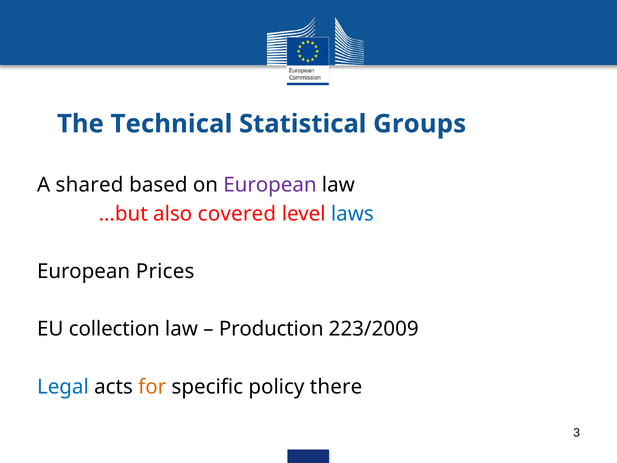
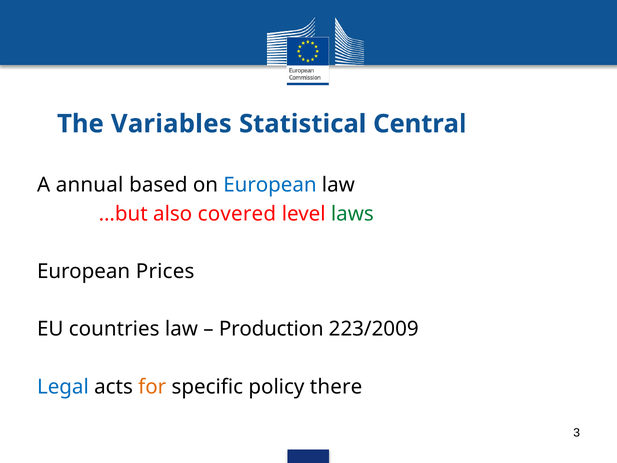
Technical: Technical -> Variables
Groups: Groups -> Central
shared: shared -> annual
European at (270, 185) colour: purple -> blue
laws colour: blue -> green
collection: collection -> countries
